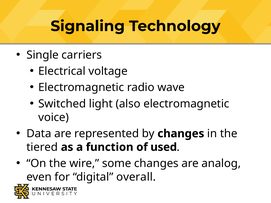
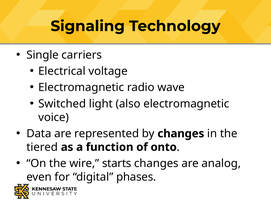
used: used -> onto
some: some -> starts
overall: overall -> phases
